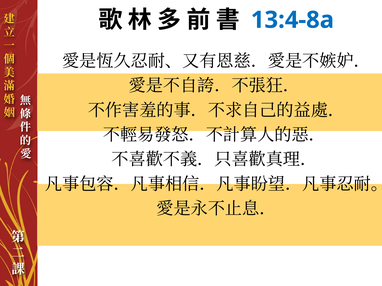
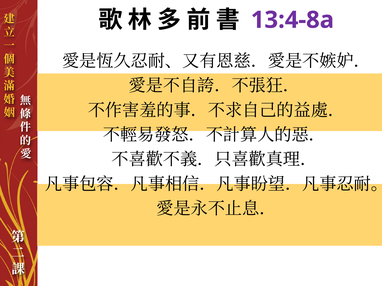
13:4-8a colour: blue -> purple
